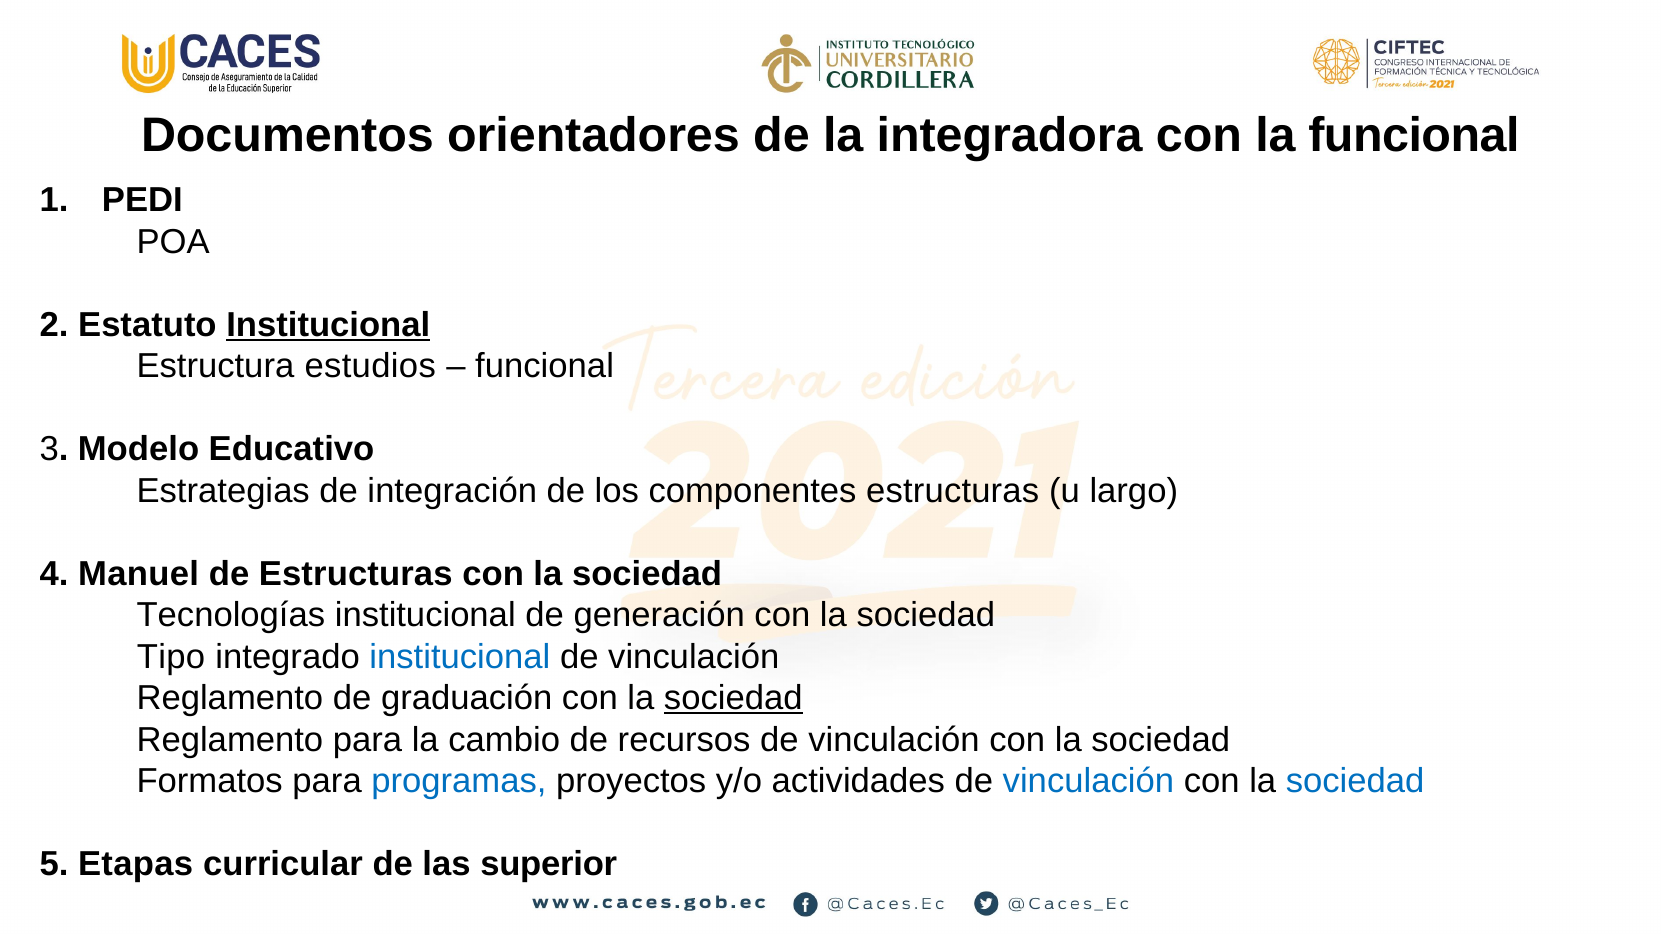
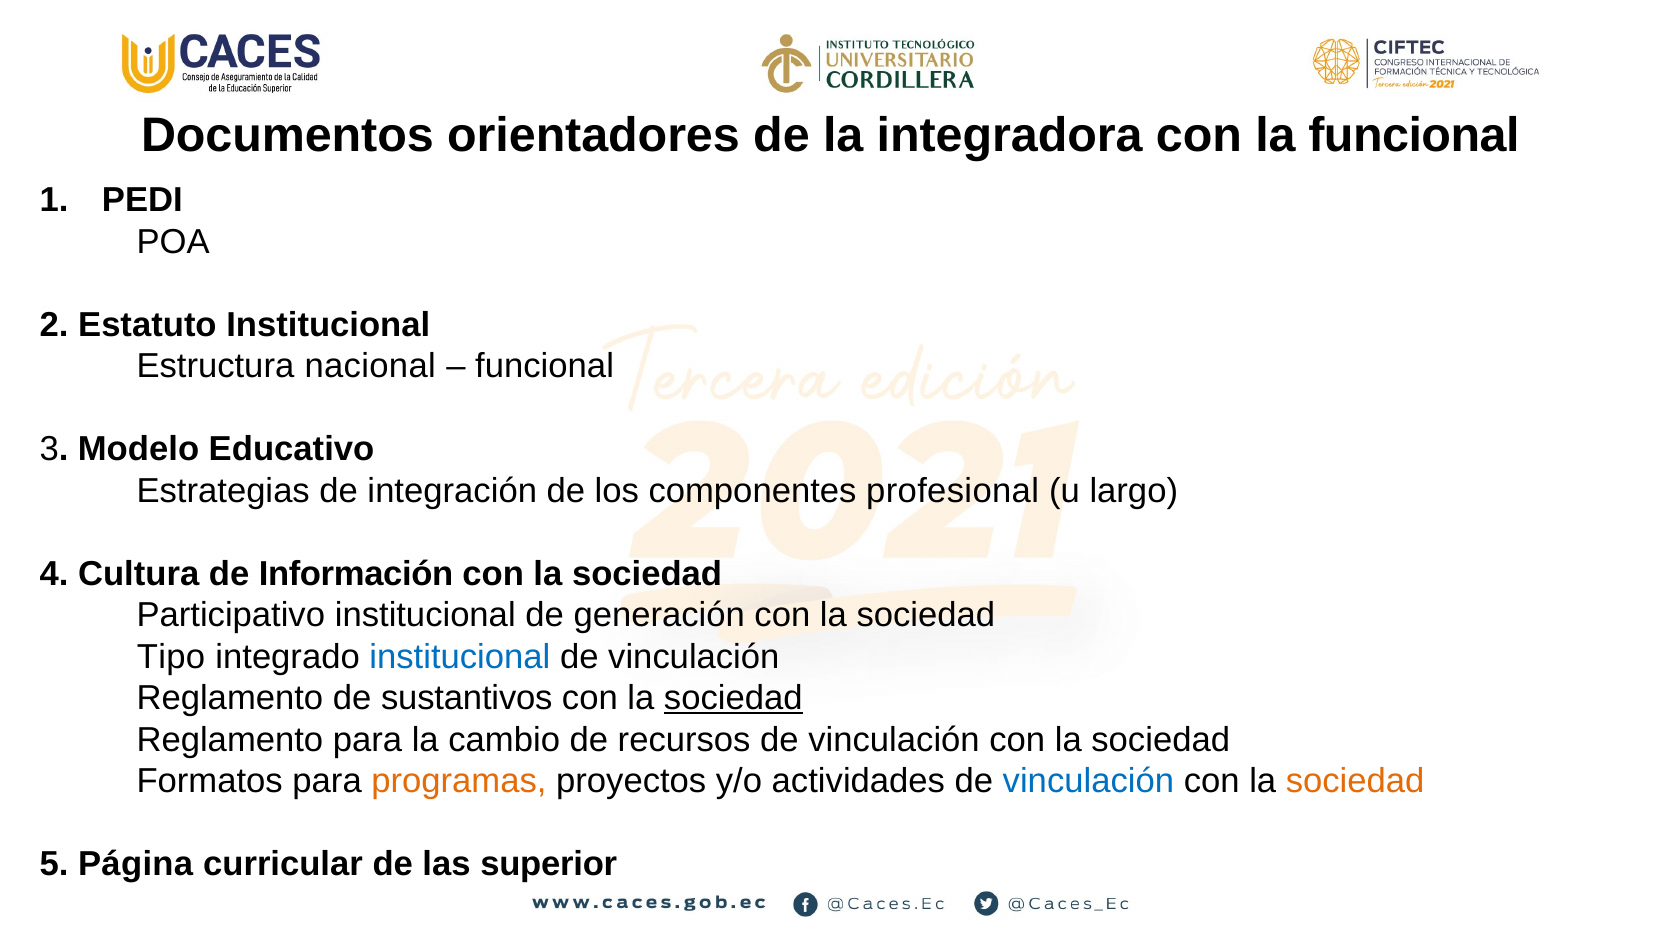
Institucional at (328, 325) underline: present -> none
estudios: estudios -> nacional
componentes estructuras: estructuras -> profesional
Manuel: Manuel -> Cultura
de Estructuras: Estructuras -> Información
Tecnologías: Tecnologías -> Participativo
graduación: graduación -> sustantivos
programas colour: blue -> orange
sociedad at (1355, 782) colour: blue -> orange
Etapas: Etapas -> Página
